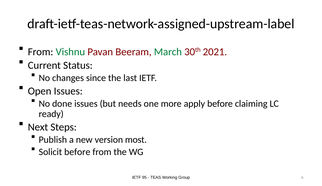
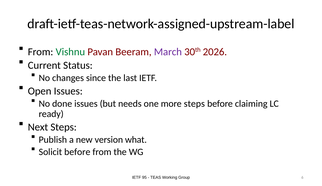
March colour: green -> purple
2021: 2021 -> 2026
more apply: apply -> steps
most: most -> what
